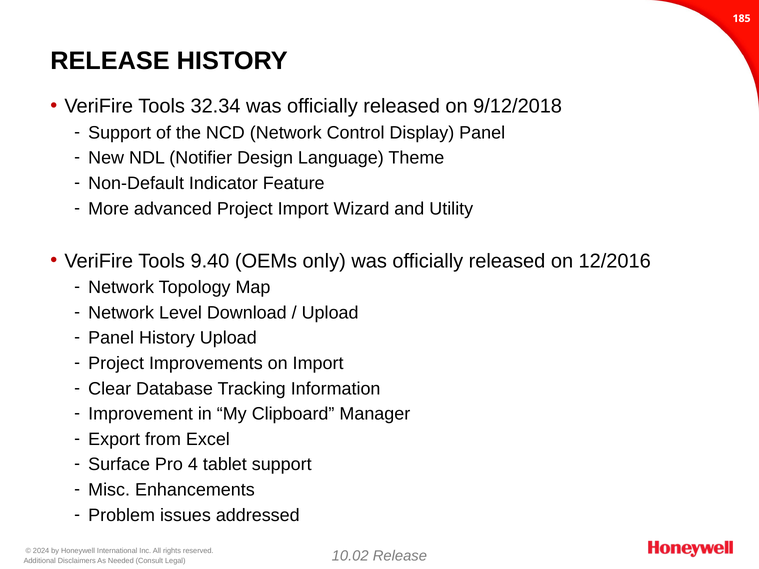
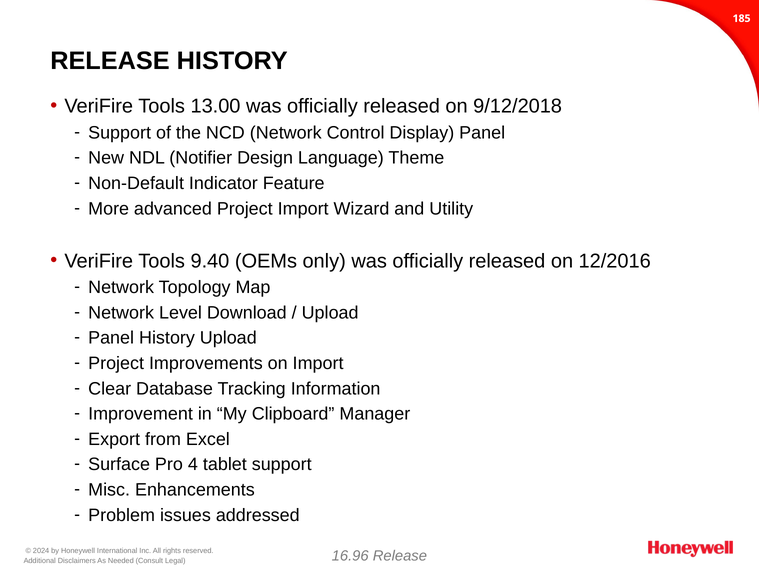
32.34: 32.34 -> 13.00
10.02: 10.02 -> 16.96
